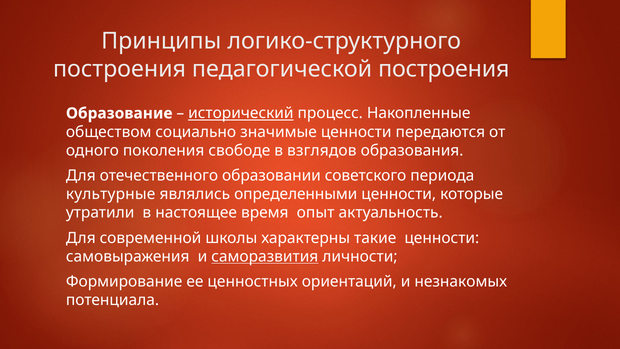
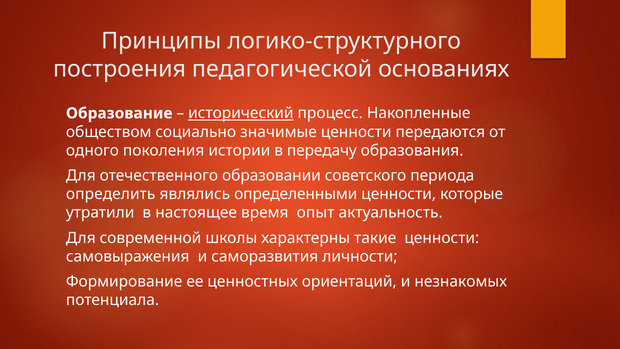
педагогической построения: построения -> основаниях
свободе: свободе -> истории
взглядов: взглядов -> передачу
культурные: культурные -> определить
саморазвития underline: present -> none
